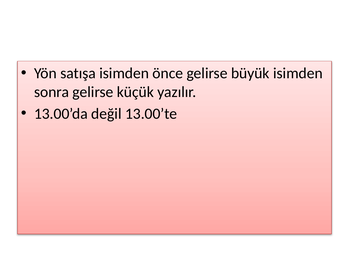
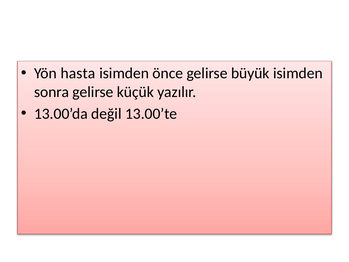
satışa: satışa -> hasta
